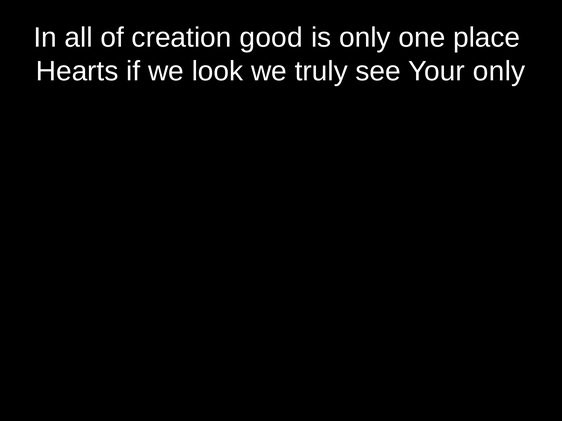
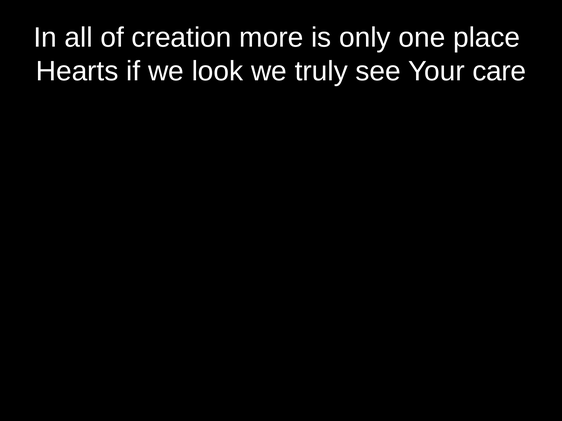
good: good -> more
Your only: only -> care
